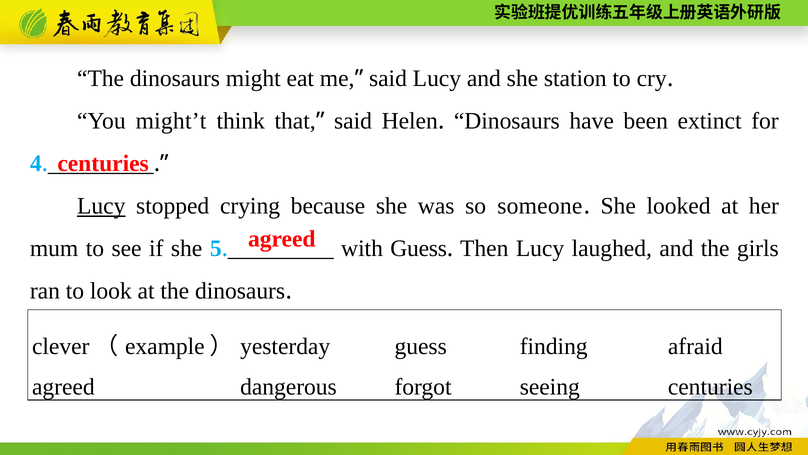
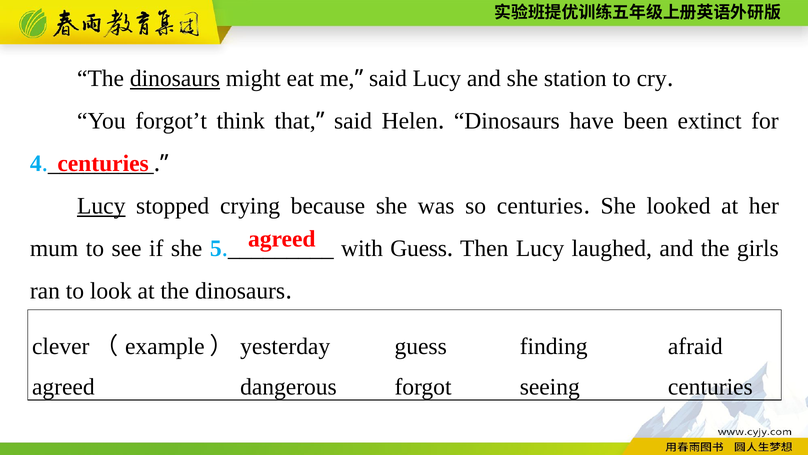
dinosaurs at (175, 78) underline: none -> present
might’t: might’t -> forgot’t
so someone: someone -> centuries
